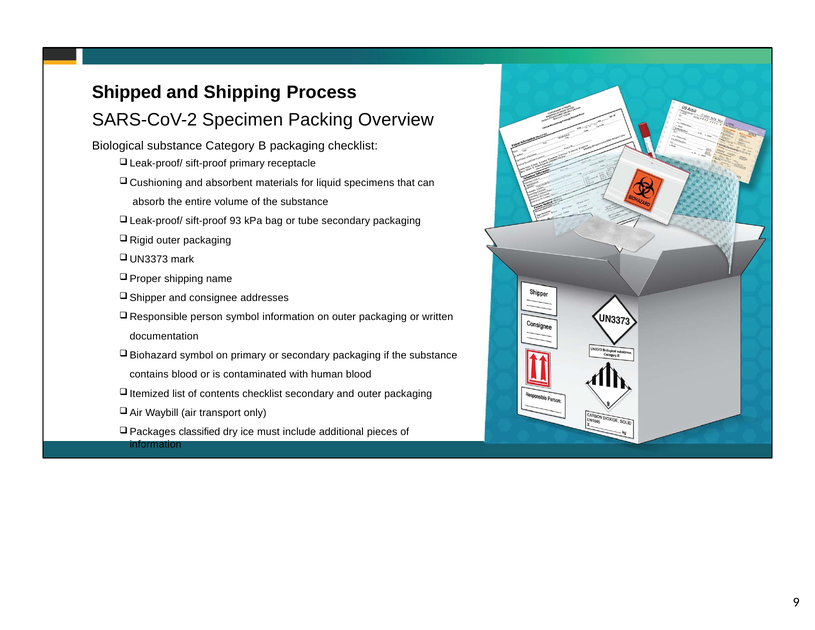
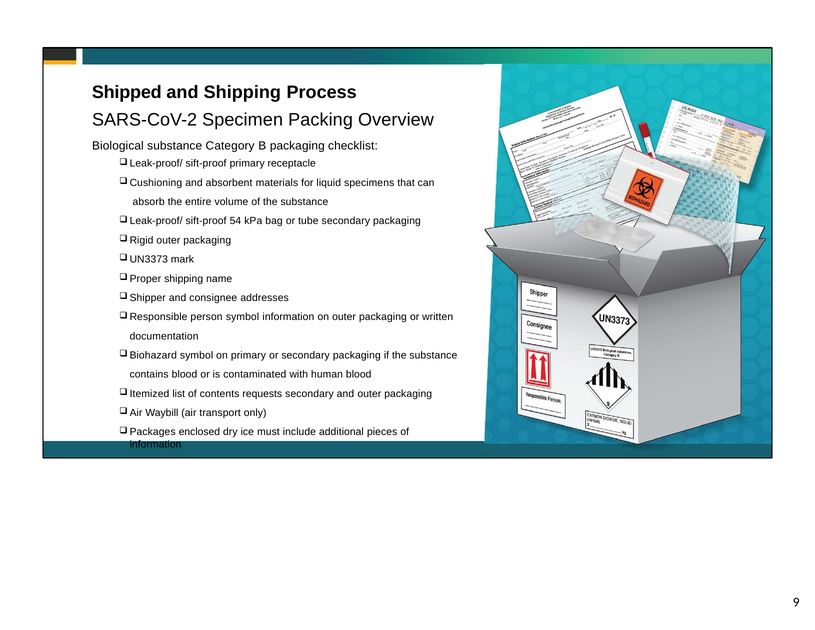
93: 93 -> 54
contents checklist: checklist -> requests
classified: classified -> enclosed
